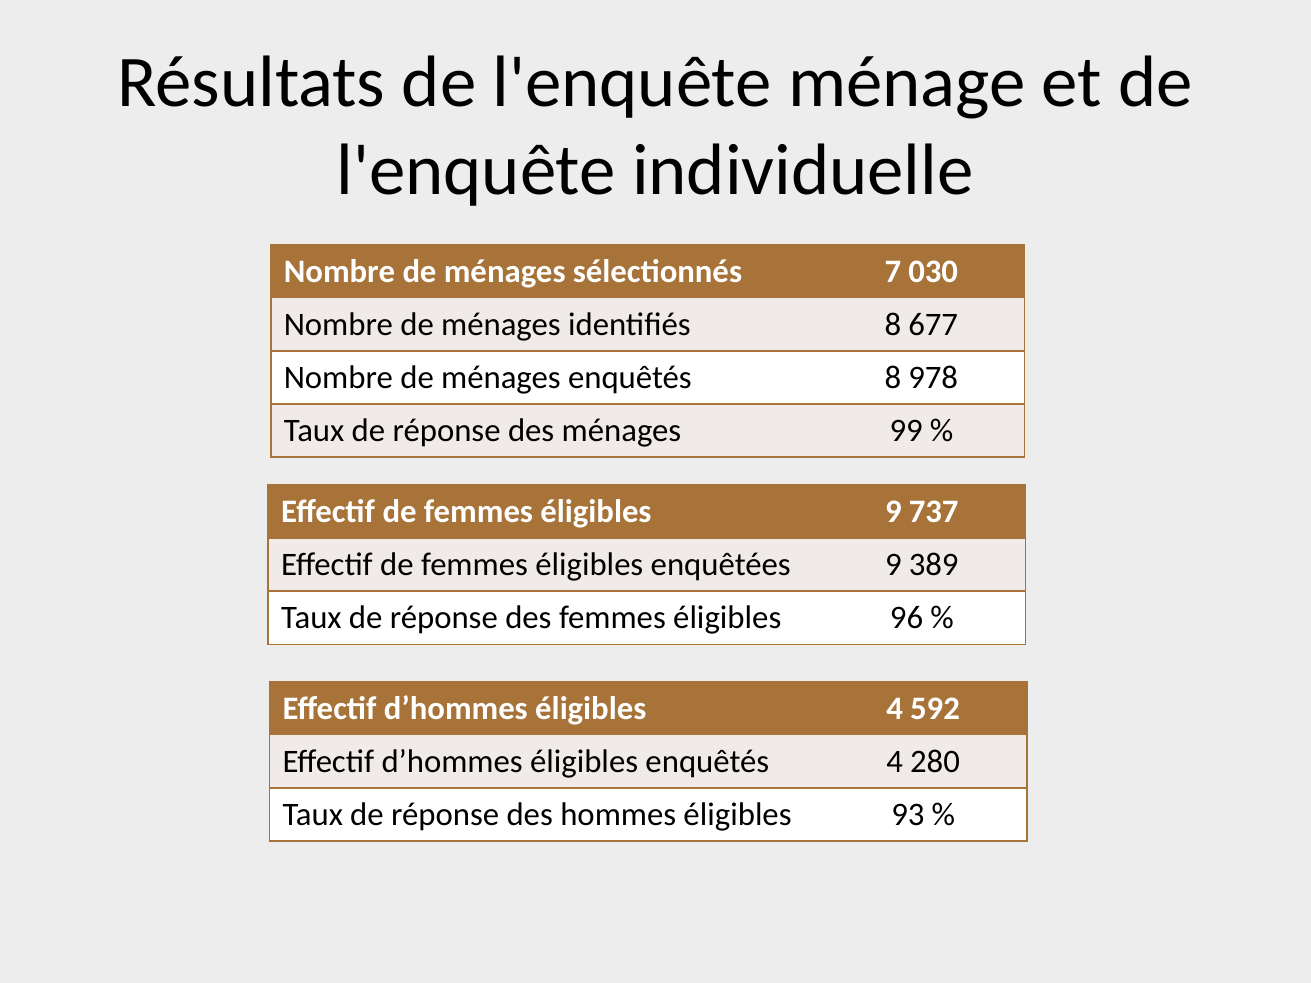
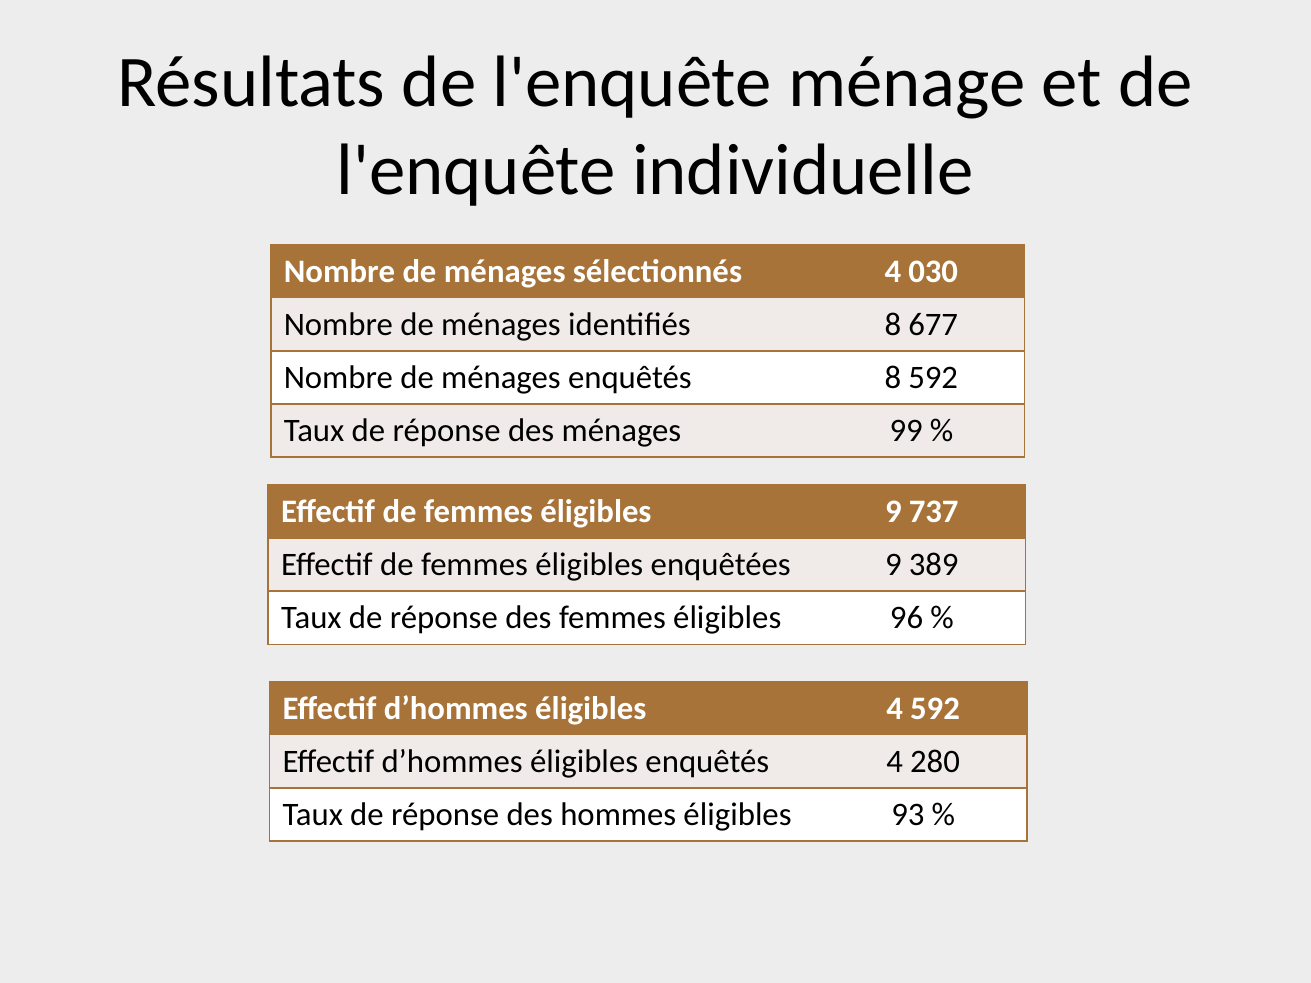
sélectionnés 7: 7 -> 4
8 978: 978 -> 592
